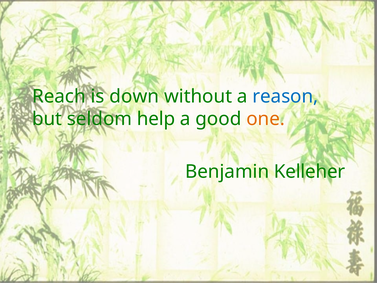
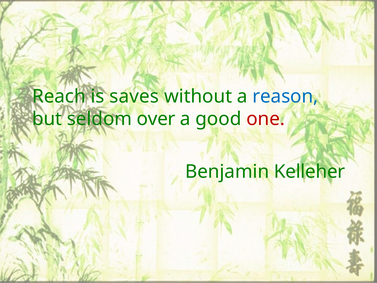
down: down -> saves
help: help -> over
one colour: orange -> red
